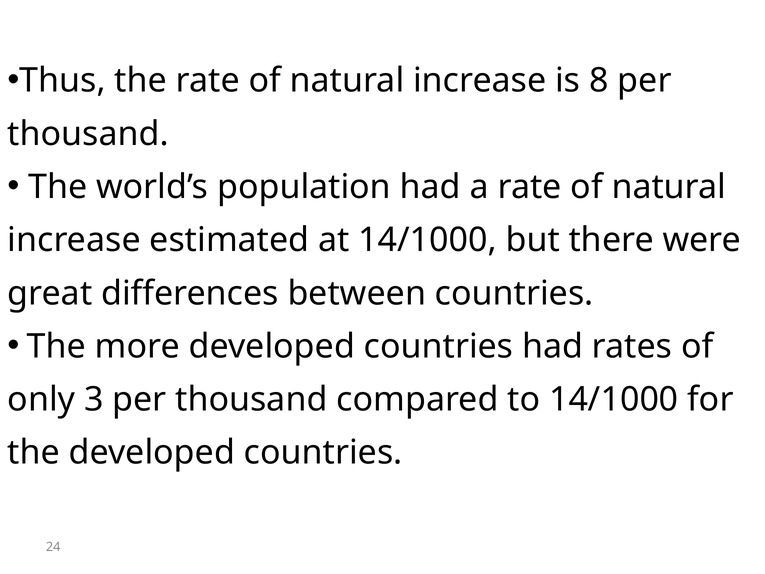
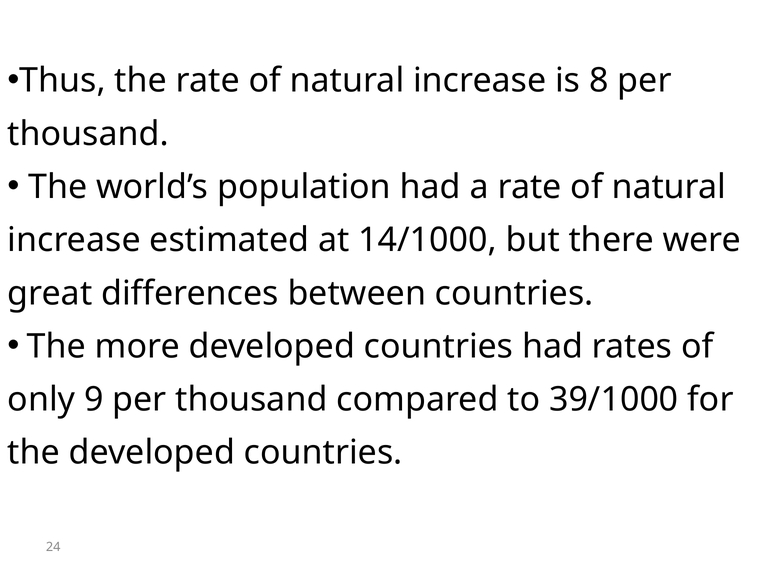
3: 3 -> 9
to 14/1000: 14/1000 -> 39/1000
